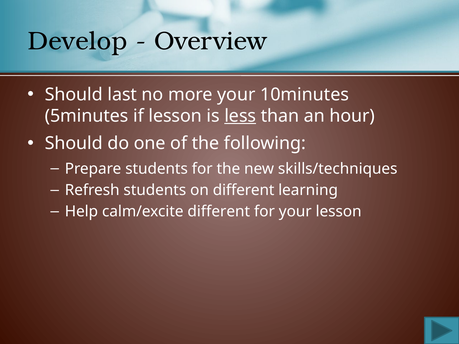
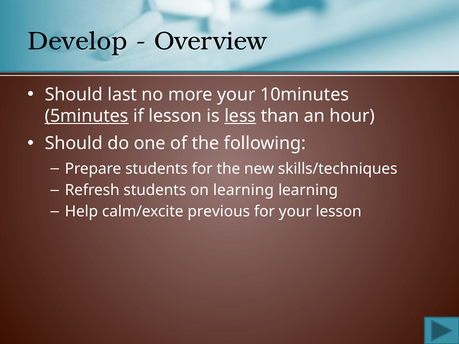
5minutes underline: none -> present
on different: different -> learning
calm/excite different: different -> previous
